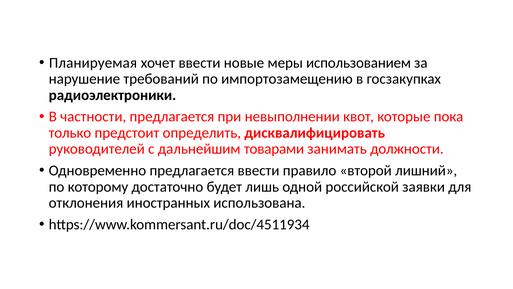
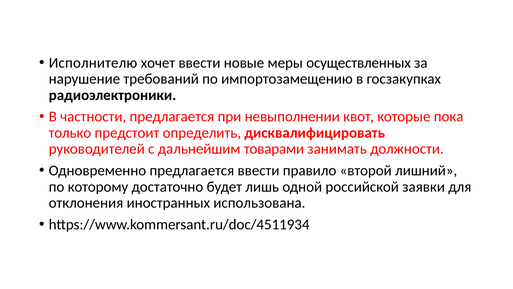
Планируемая: Планируемая -> Исполнителю
использованием: использованием -> осуществленных
